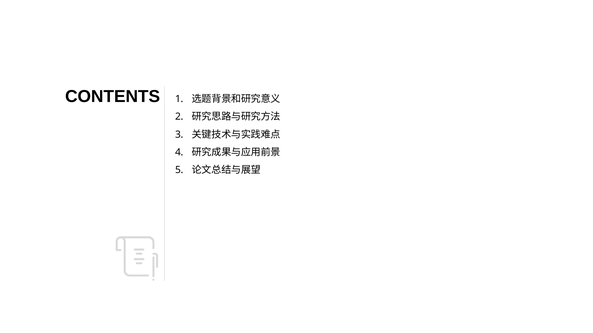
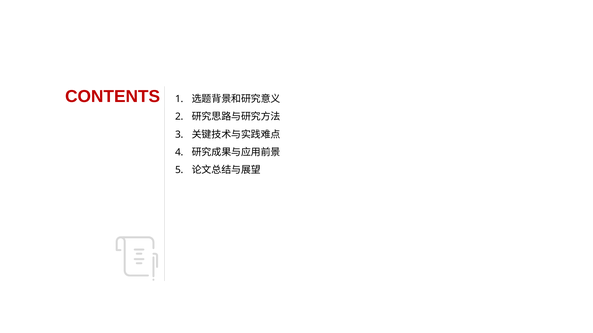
CONTENTS colour: black -> red
